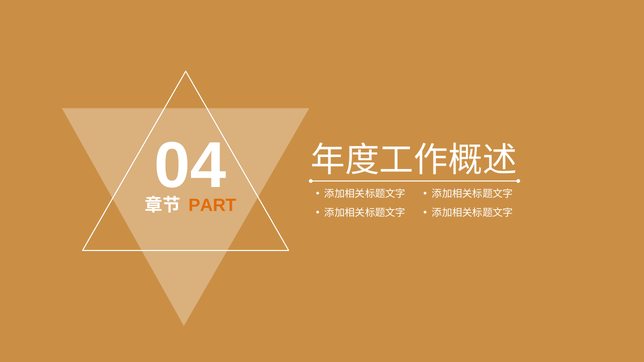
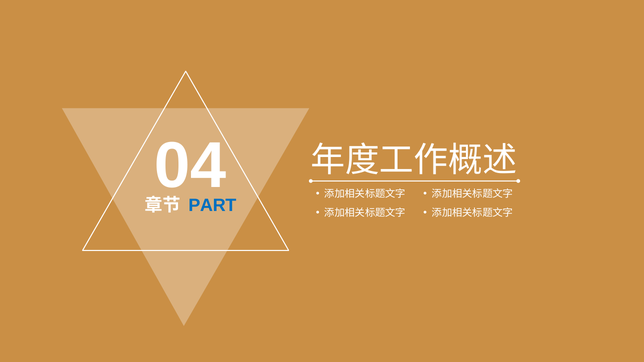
PART colour: orange -> blue
